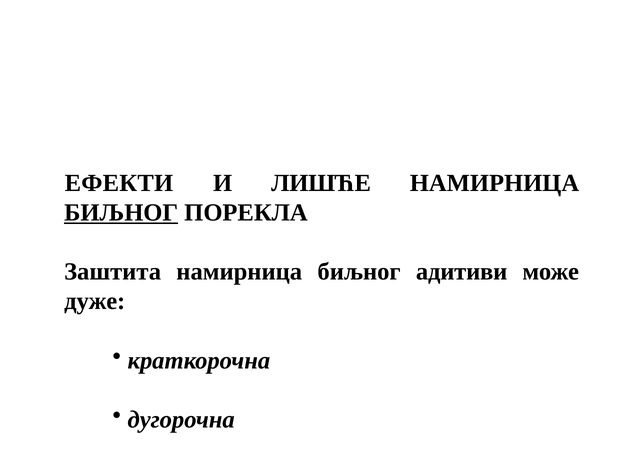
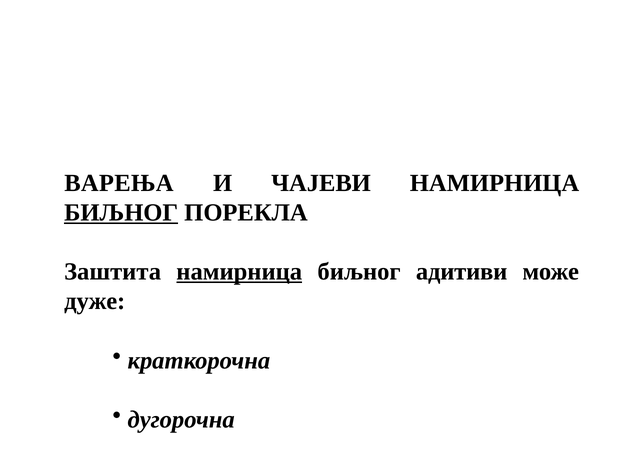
ЕФЕКТИ: ЕФЕКТИ -> ВАРЕЊА
ЛИШЋЕ: ЛИШЋЕ -> ЧАЈЕВИ
намирница at (239, 272) underline: none -> present
